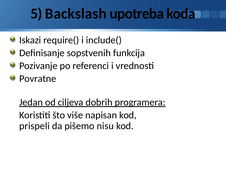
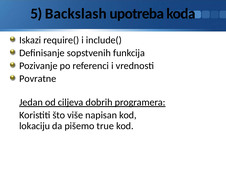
prispeli: prispeli -> lokaciju
nisu: nisu -> true
